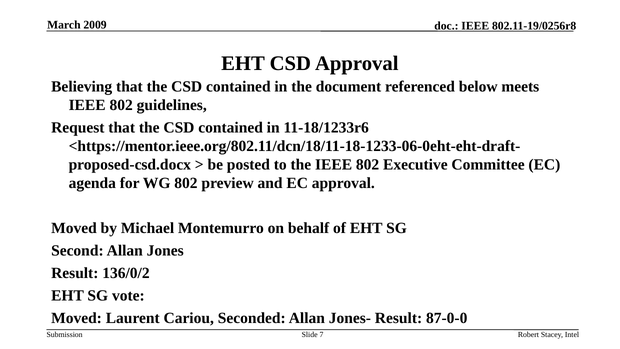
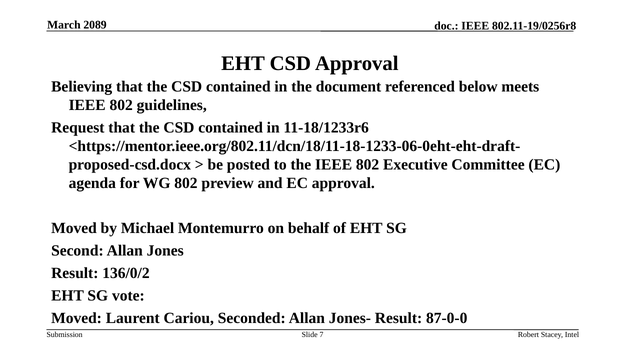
2009: 2009 -> 2089
